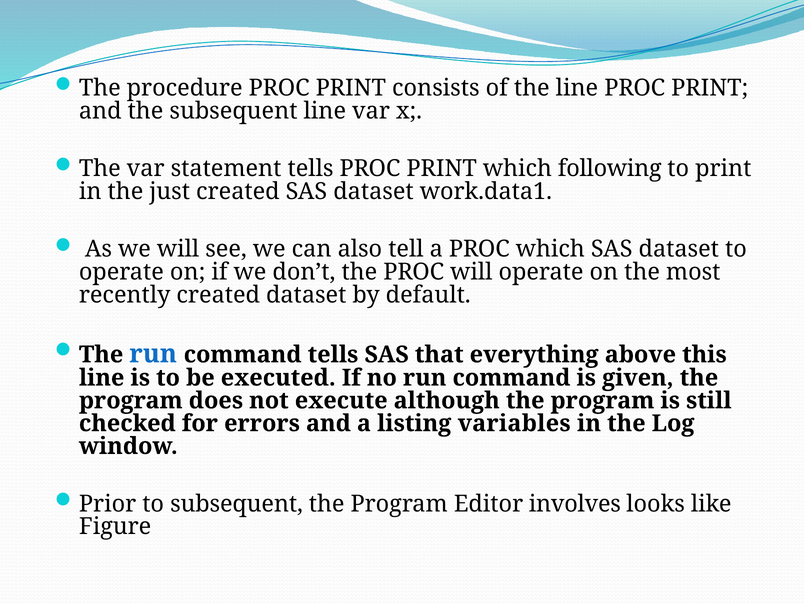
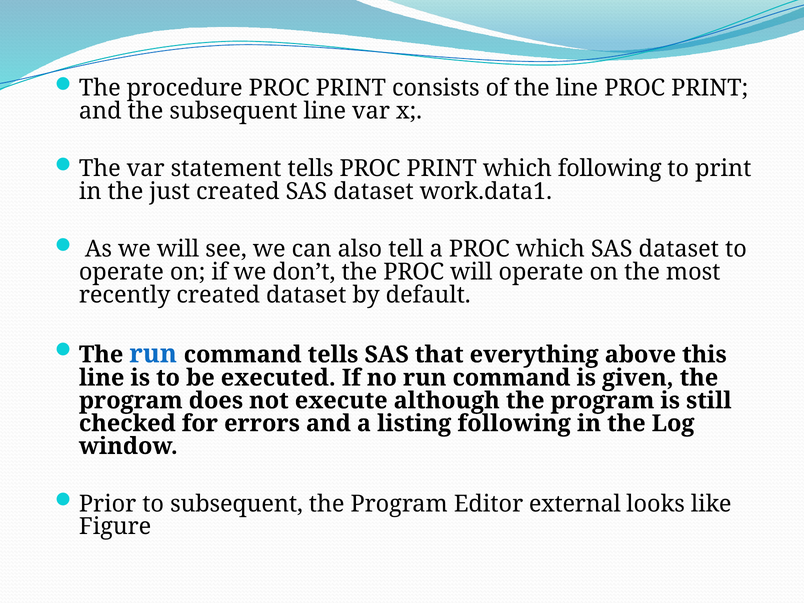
listing variables: variables -> following
involves: involves -> external
